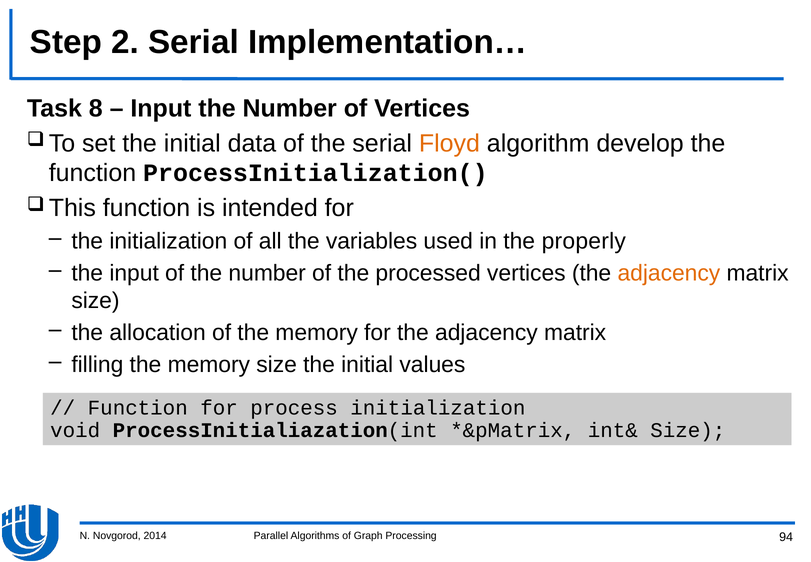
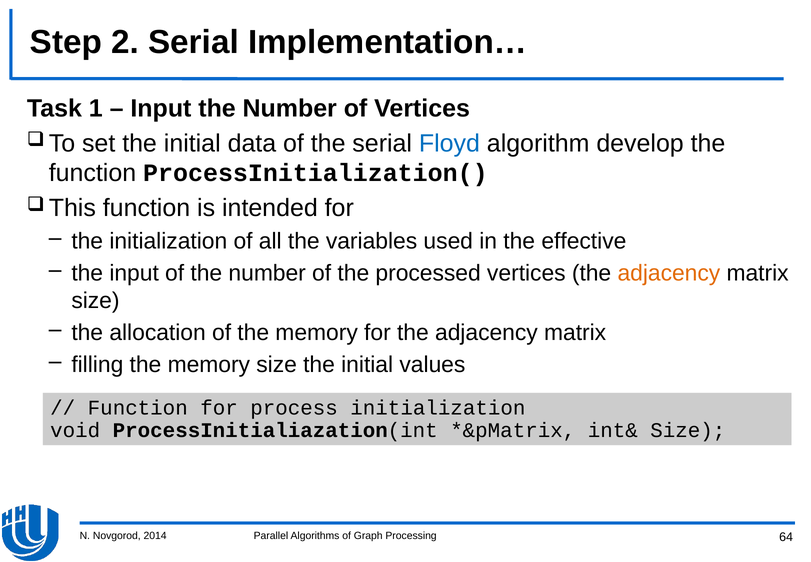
8: 8 -> 1
Floyd colour: orange -> blue
properly: properly -> effective
94: 94 -> 64
